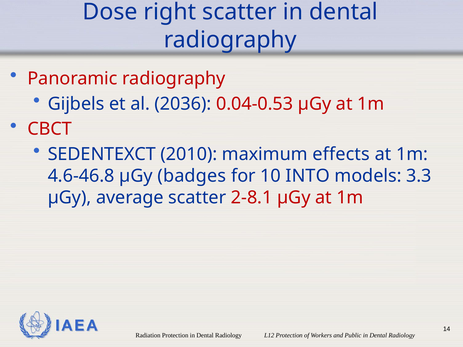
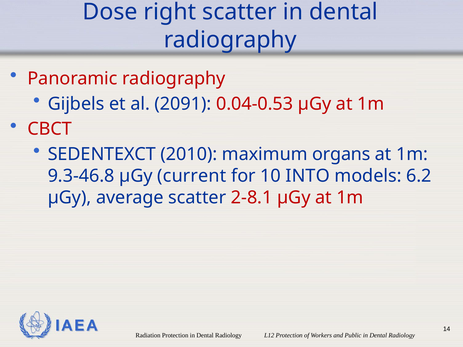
2036: 2036 -> 2091
effects: effects -> organs
4.6-46.8: 4.6-46.8 -> 9.3-46.8
badges: badges -> current
3.3: 3.3 -> 6.2
